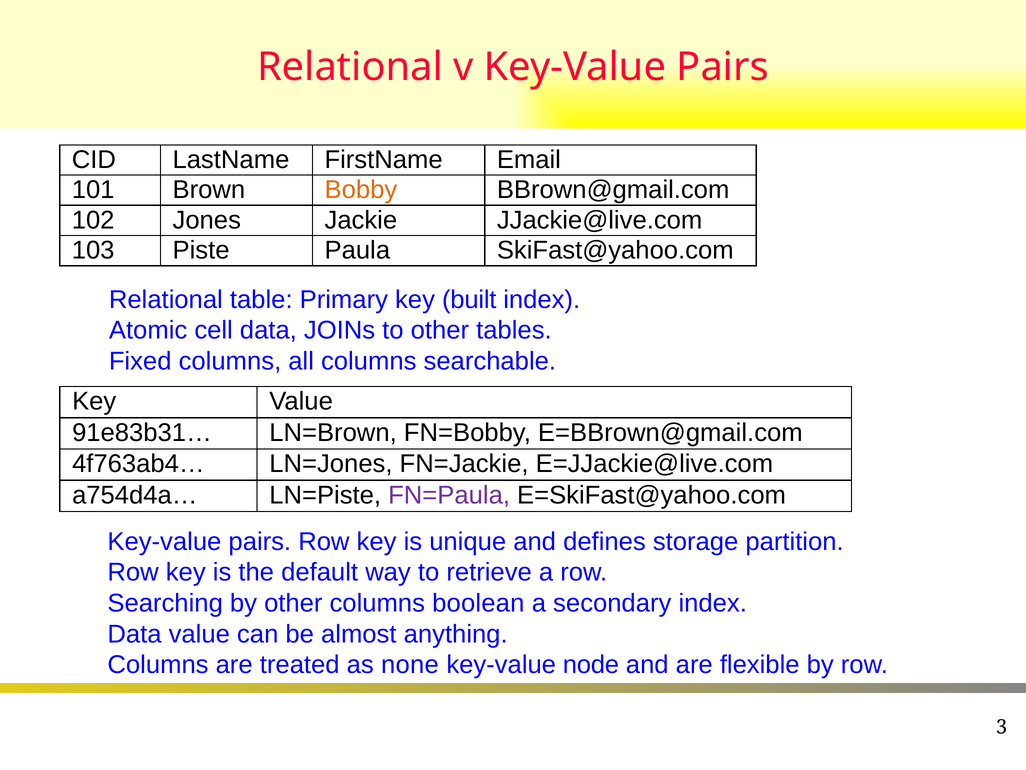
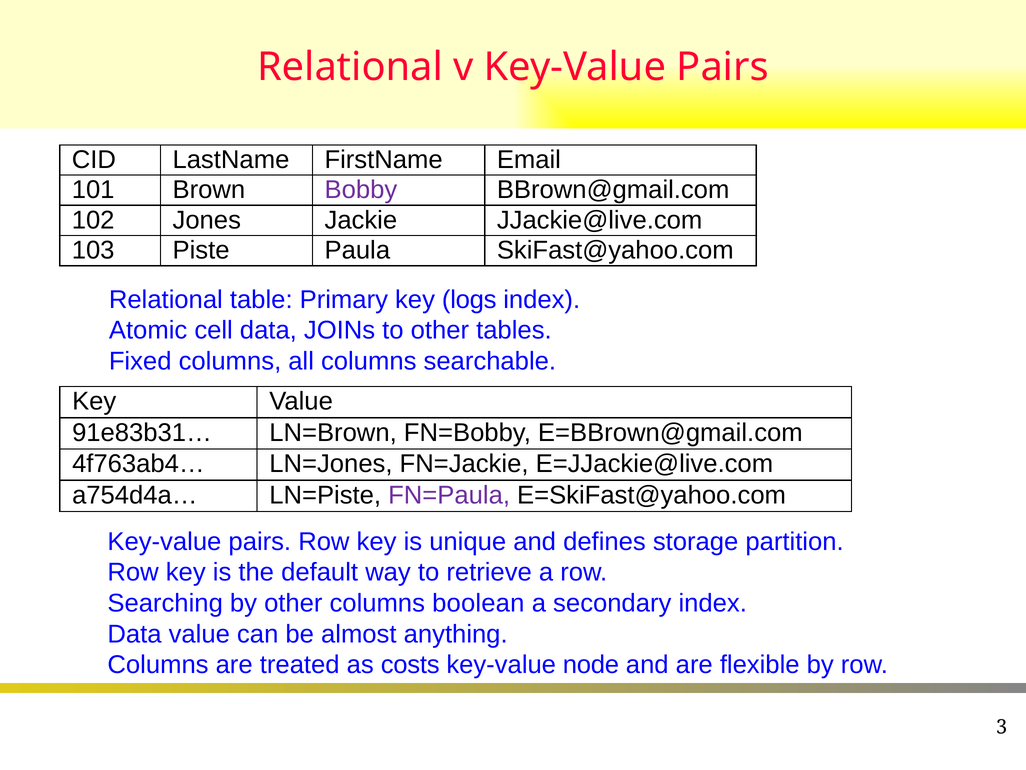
Bobby colour: orange -> purple
built: built -> logs
none: none -> costs
